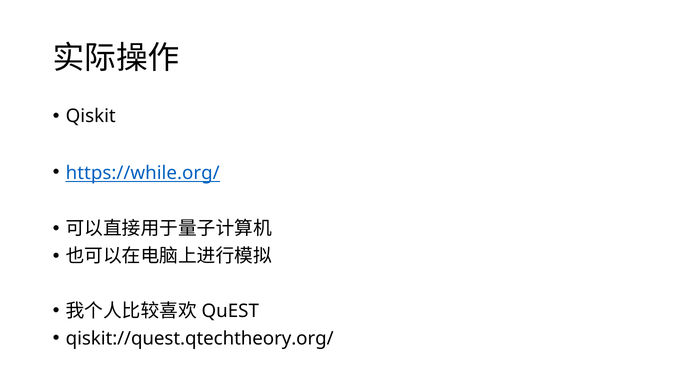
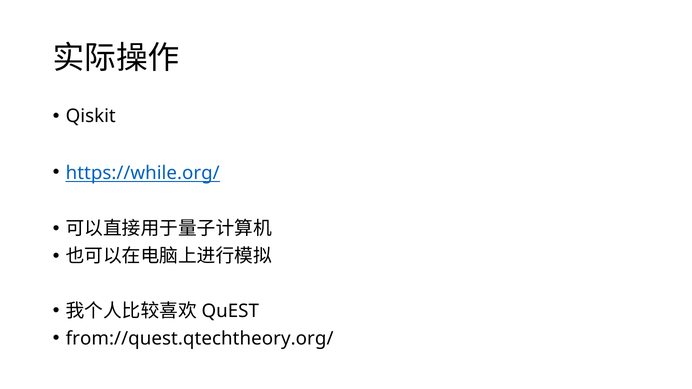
qiskit://quest.qtechtheory.org/: qiskit://quest.qtechtheory.org/ -> from://quest.qtechtheory.org/
